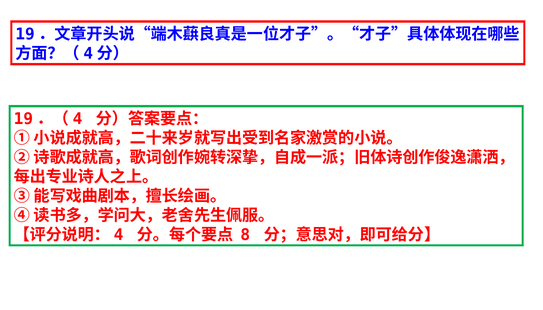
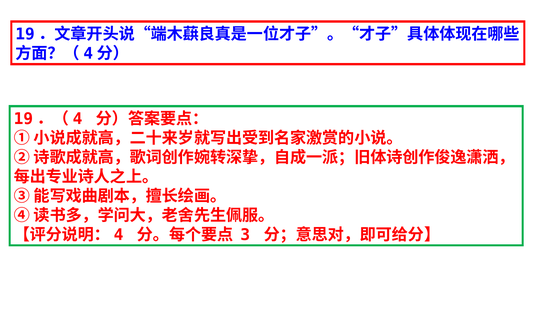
8: 8 -> 3
